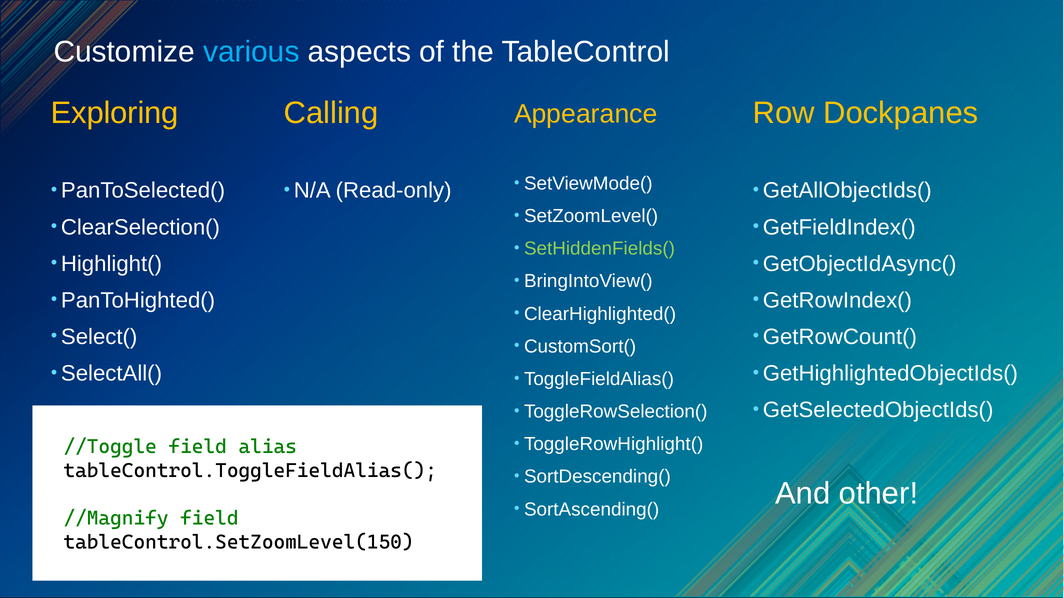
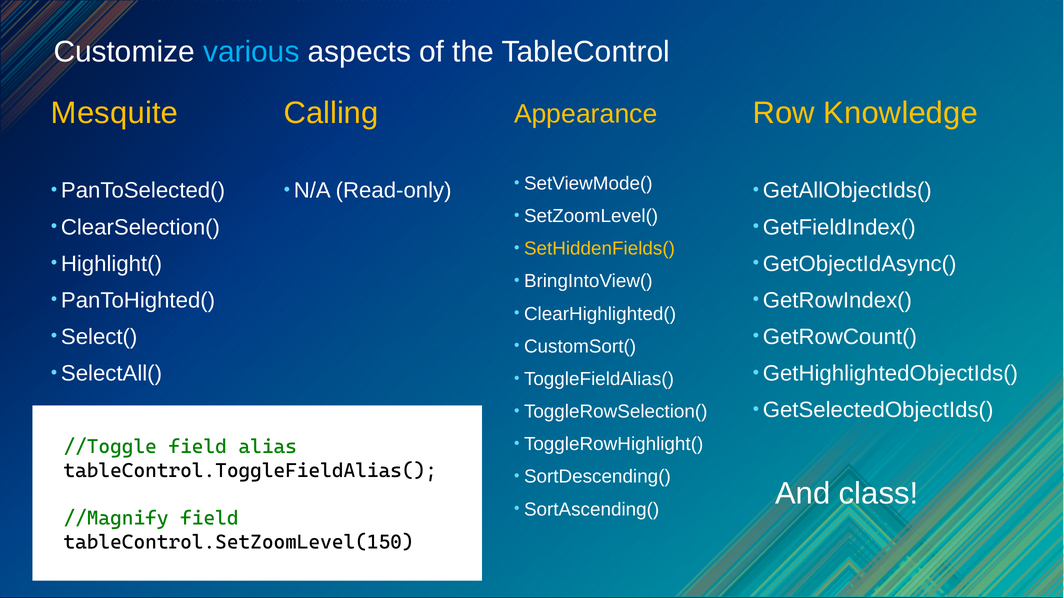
Exploring: Exploring -> Mesquite
Dockpanes: Dockpanes -> Knowledge
SetHiddenFields( colour: light green -> yellow
other: other -> class
